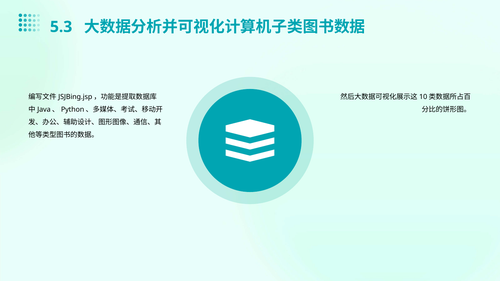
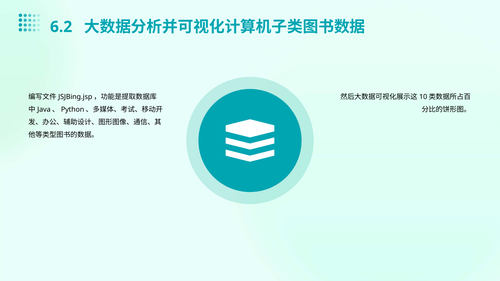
5.3: 5.3 -> 6.2
